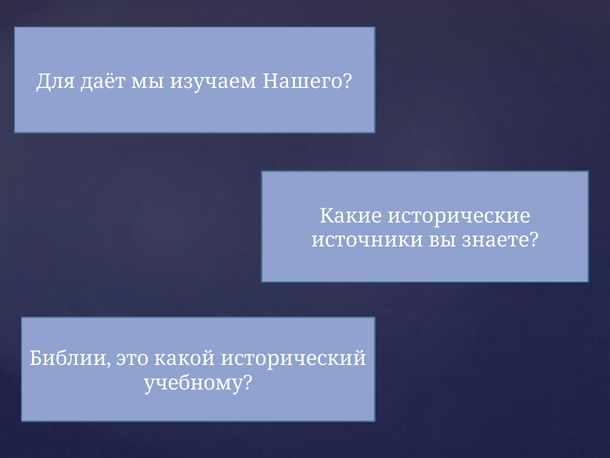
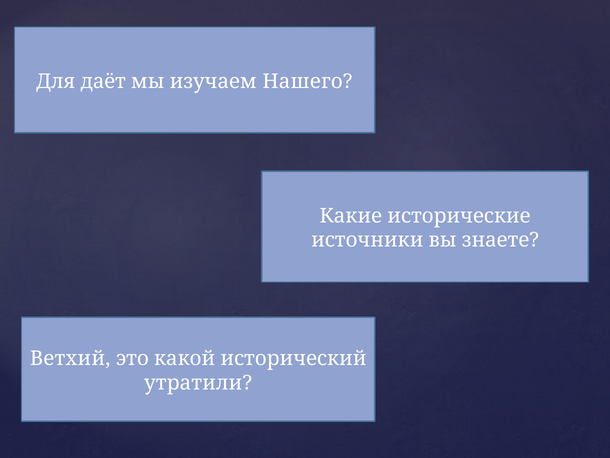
Библии: Библии -> Ветхий
учебному: учебному -> утратили
